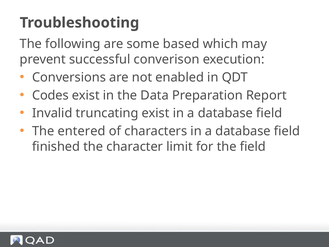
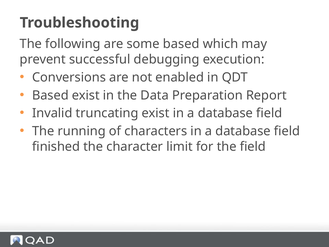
converison: converison -> debugging
Codes at (50, 95): Codes -> Based
entered: entered -> running
